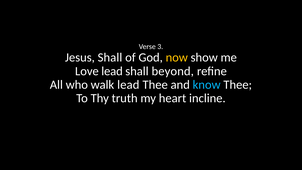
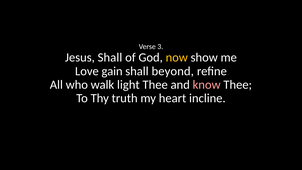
Love lead: lead -> gain
walk lead: lead -> light
know colour: light blue -> pink
